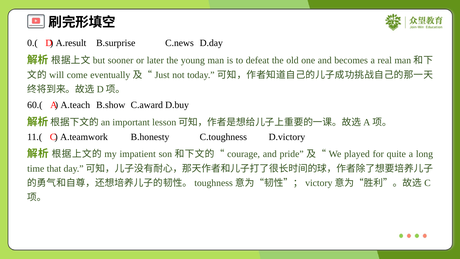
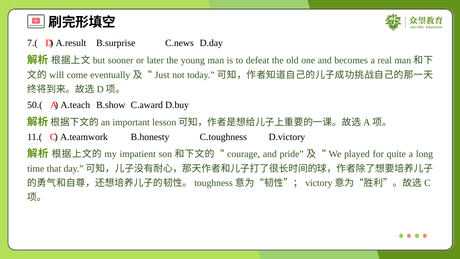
0.(: 0.( -> 7.(
60.(: 60.( -> 50.(
